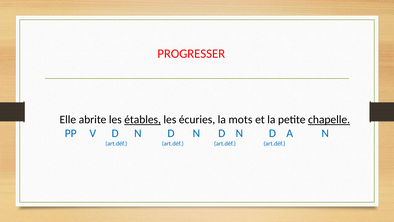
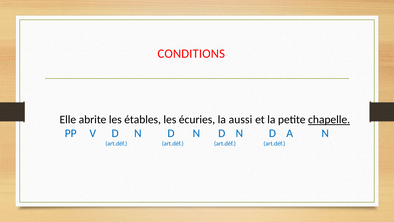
PROGRESSER: PROGRESSER -> CONDITIONS
étables underline: present -> none
mots: mots -> aussi
